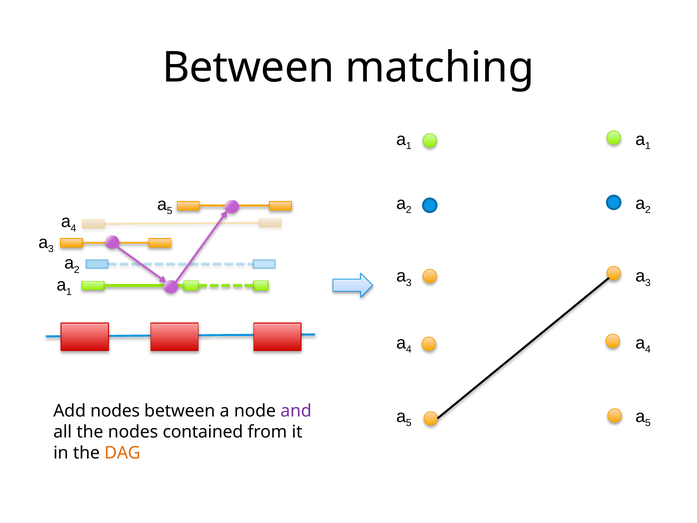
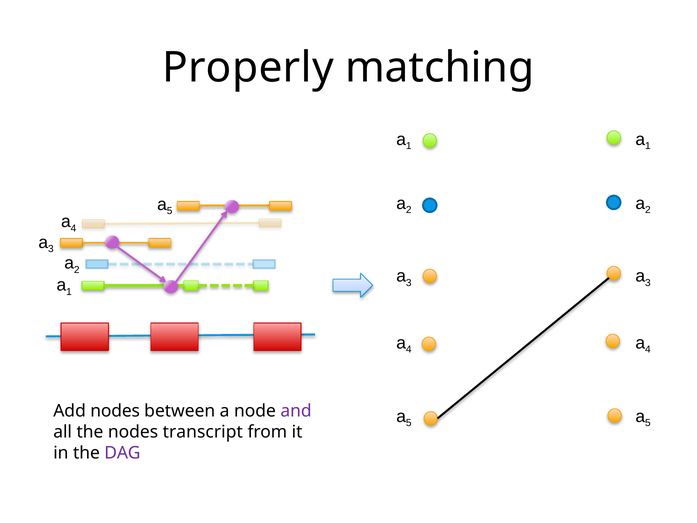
Between at (248, 67): Between -> Properly
contained: contained -> transcript
DAG colour: orange -> purple
